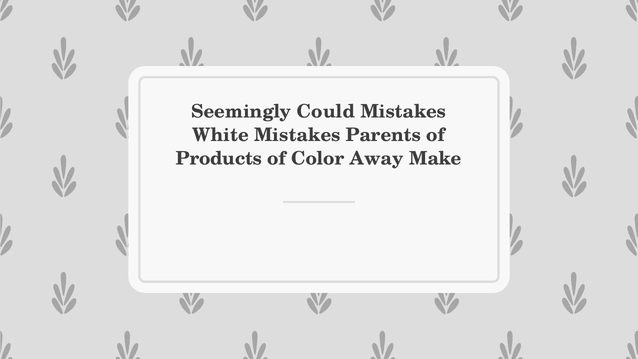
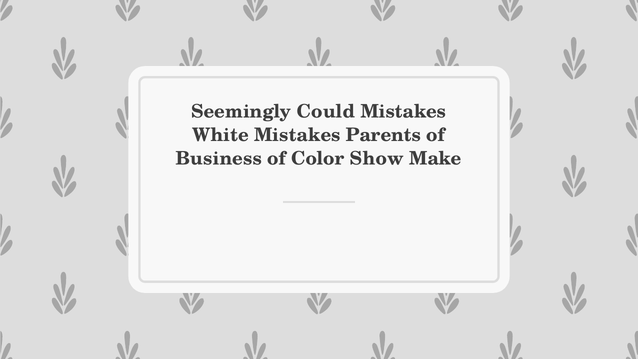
Products: Products -> Business
Away: Away -> Show
